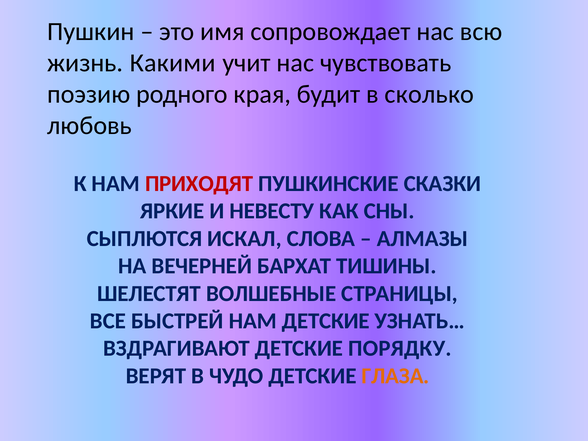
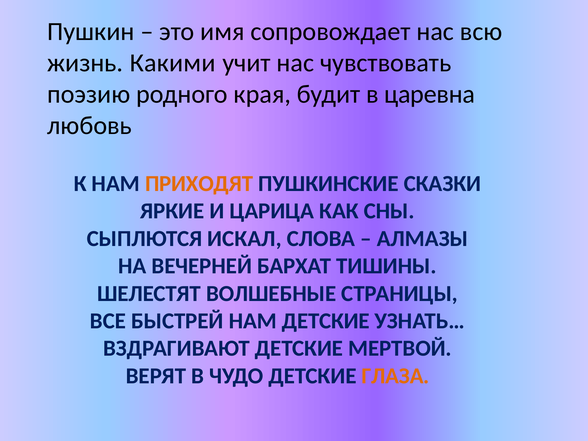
сколько: сколько -> царевна
ПРИХОДЯТ colour: red -> orange
НЕВЕСТУ: НЕВЕСТУ -> ЦАРИЦА
ПОРЯДКУ: ПОРЯДКУ -> МЕРТВОЙ
